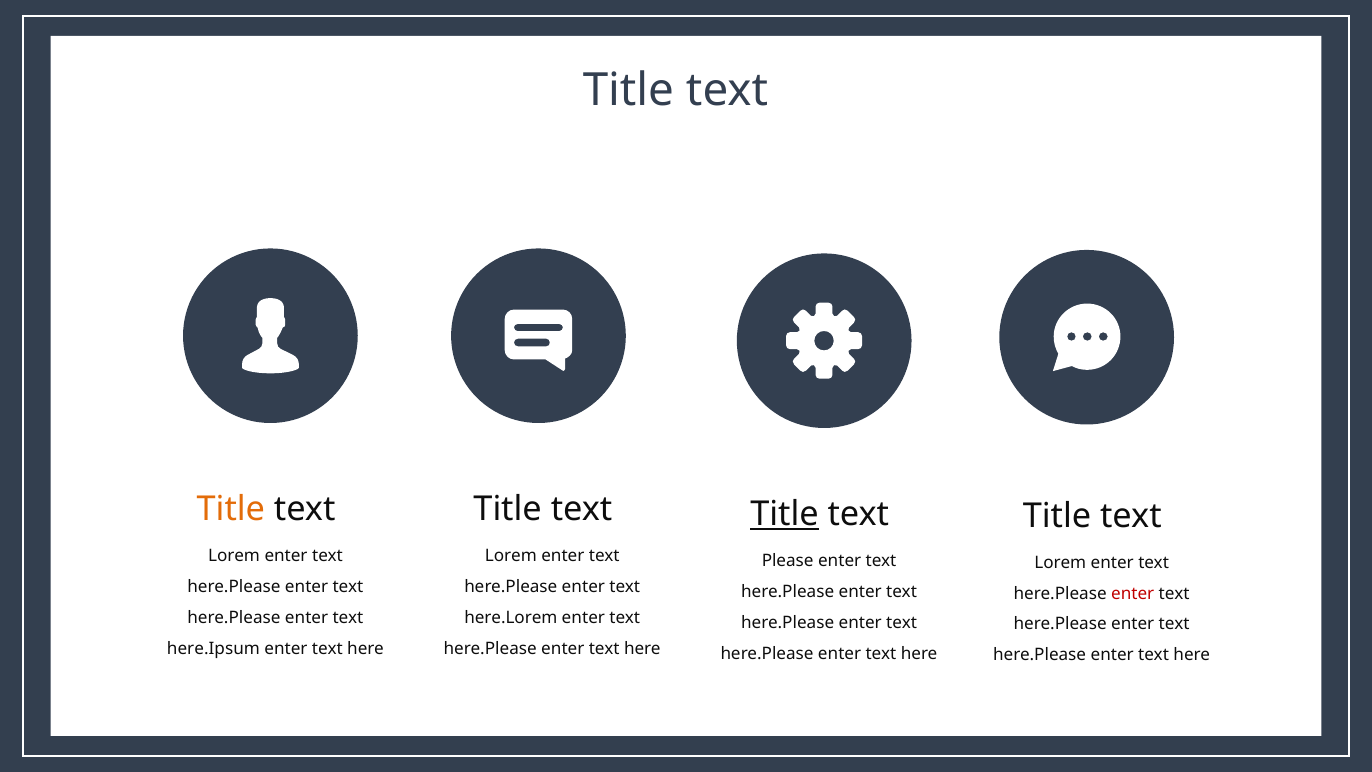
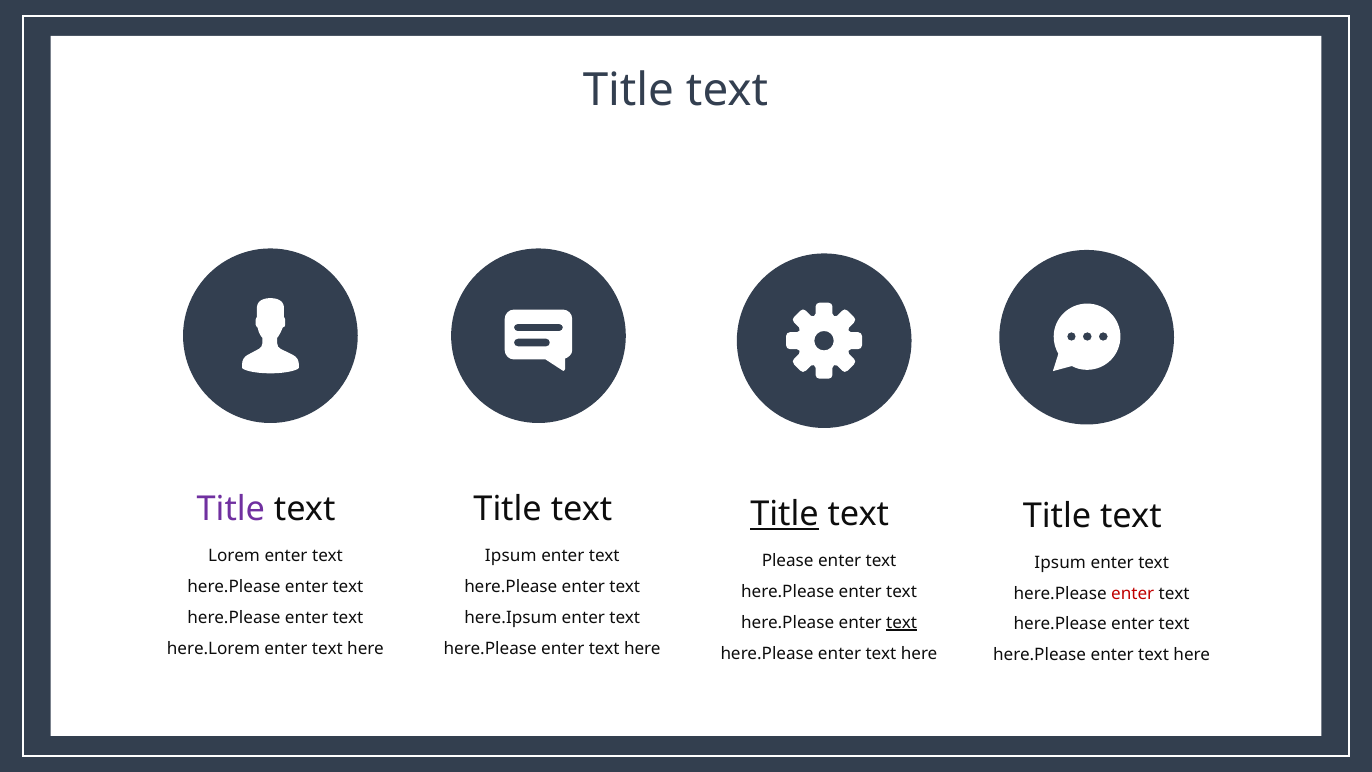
Title at (231, 509) colour: orange -> purple
Lorem at (511, 556): Lorem -> Ipsum
Lorem at (1060, 562): Lorem -> Ipsum
here.Lorem: here.Lorem -> here.Ipsum
text at (902, 622) underline: none -> present
here.Ipsum: here.Ipsum -> here.Lorem
